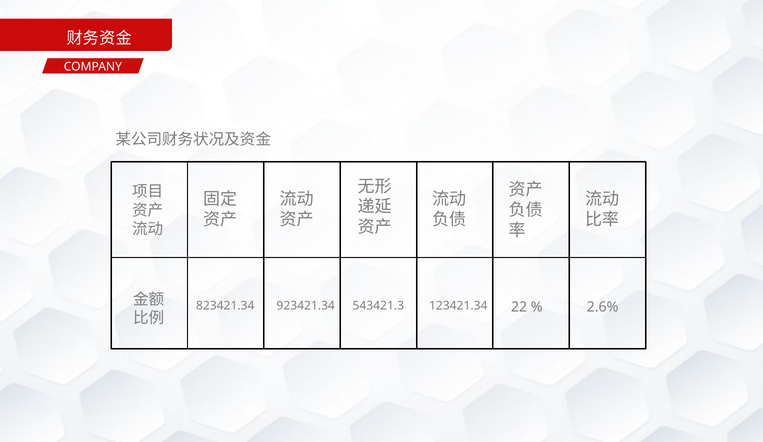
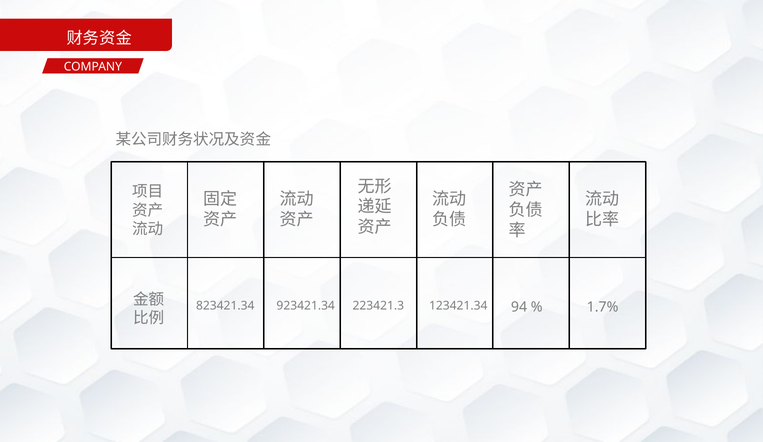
543421.3: 543421.3 -> 223421.3
22: 22 -> 94
2.6%: 2.6% -> 1.7%
